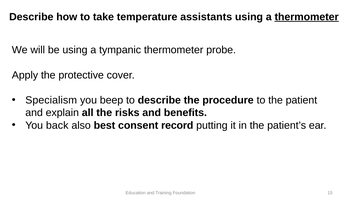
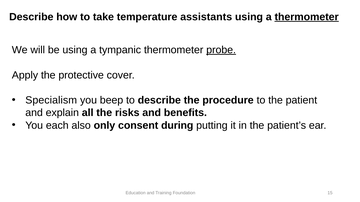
probe underline: none -> present
back: back -> each
best: best -> only
record: record -> during
